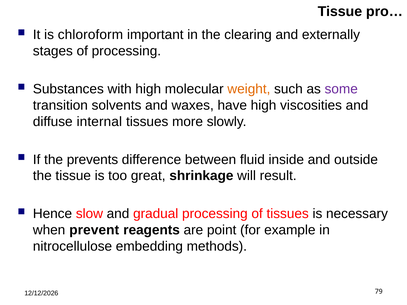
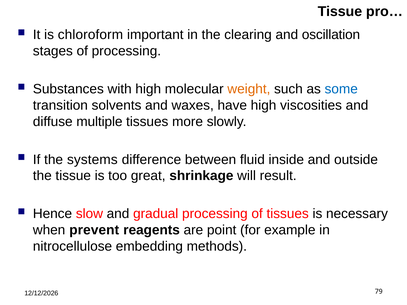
externally: externally -> oscillation
some colour: purple -> blue
internal: internal -> multiple
prevents: prevents -> systems
